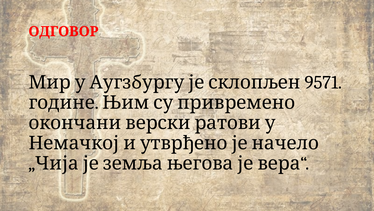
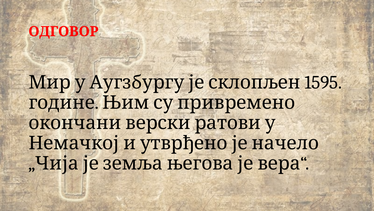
9571: 9571 -> 1595
